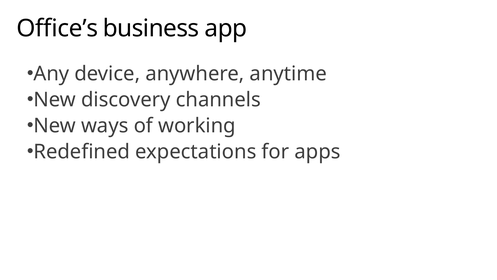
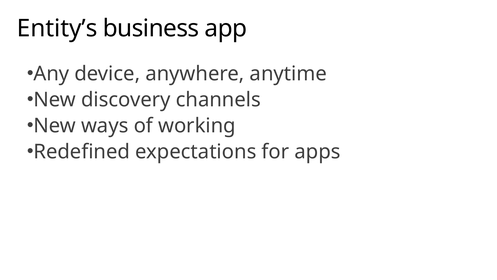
Office’s: Office’s -> Entity’s
